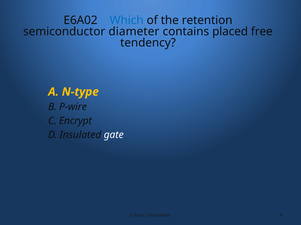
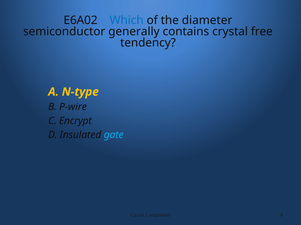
retention: retention -> diameter
diameter: diameter -> generally
placed: placed -> crystal
gate colour: white -> light blue
